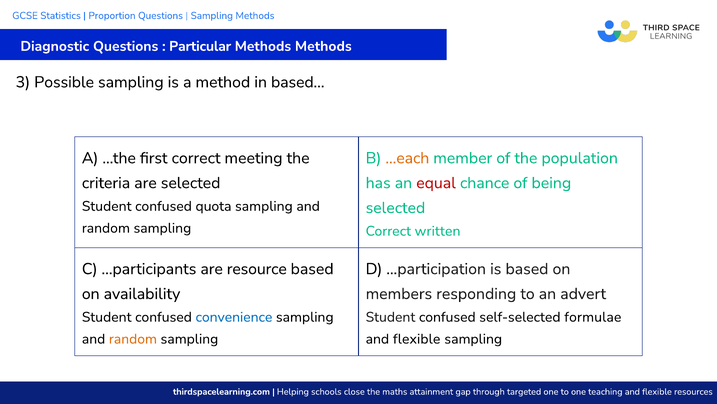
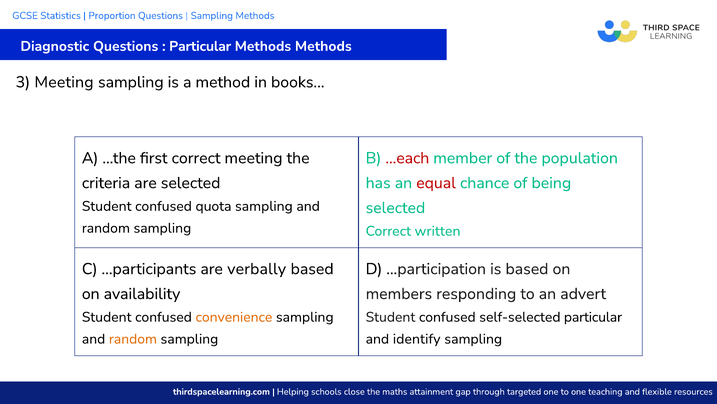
3 Possible: Possible -> Meeting
based…: based… -> books…
…each colour: orange -> red
resource: resource -> verbally
convenience colour: blue -> orange
self-selected formulae: formulae -> particular
flexible at (417, 338): flexible -> identify
